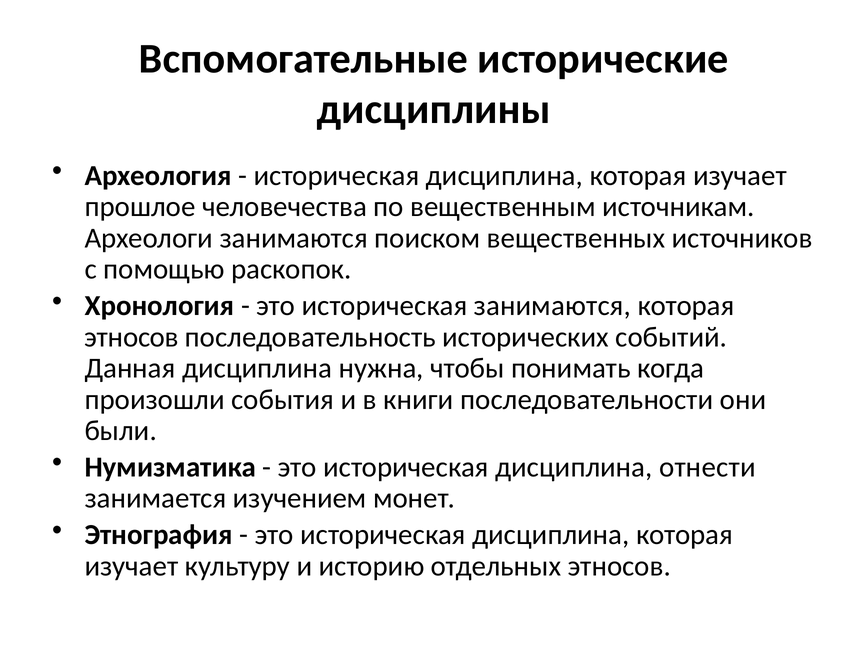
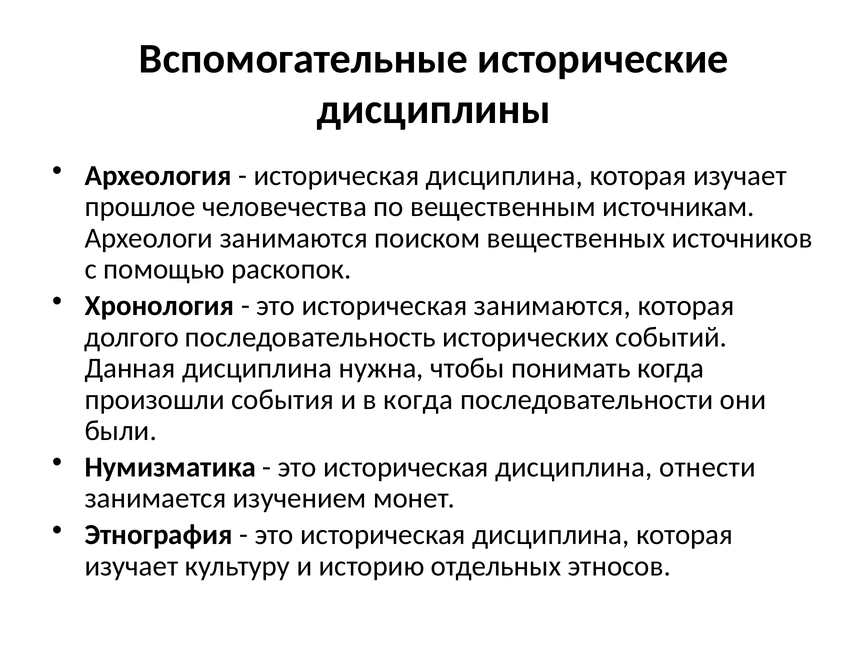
этносов at (132, 337): этносов -> долгого
в книги: книги -> когда
